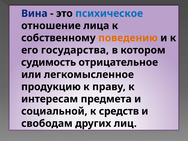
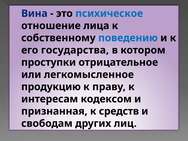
поведению colour: orange -> blue
судимость: судимость -> проступки
предмета: предмета -> кодексом
социальной: социальной -> признанная
